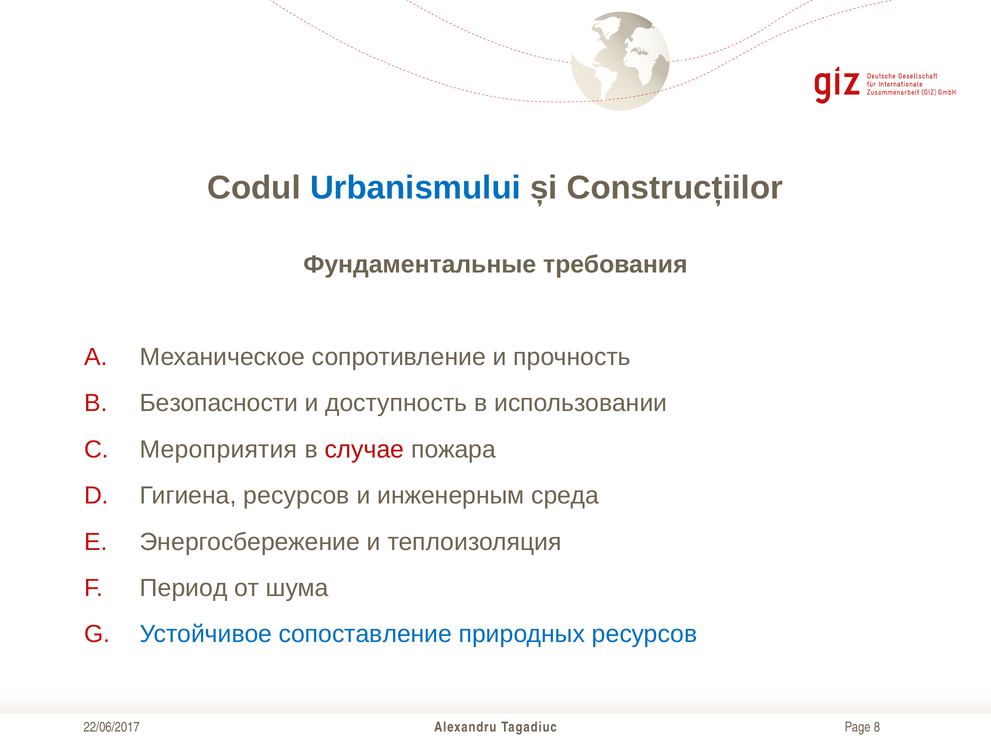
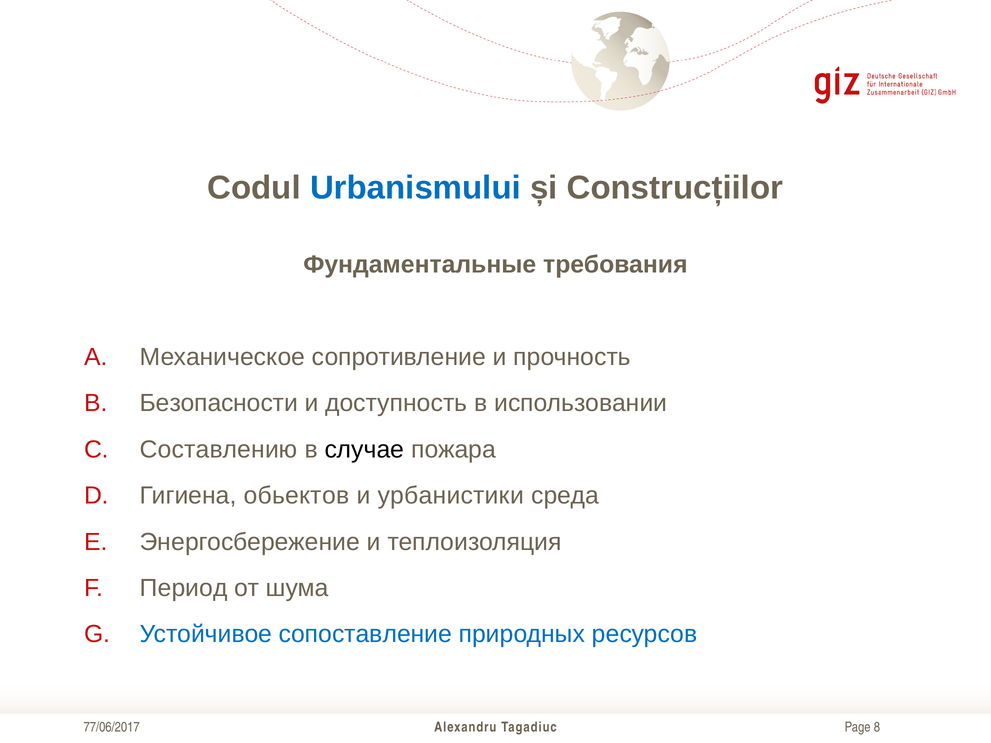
Mероприятия: Mероприятия -> Составлению
случае colour: red -> black
Гигиена ресурсов: ресурсов -> обьектов
инженерным: инженерным -> урбанистики
22/06/2017: 22/06/2017 -> 77/06/2017
